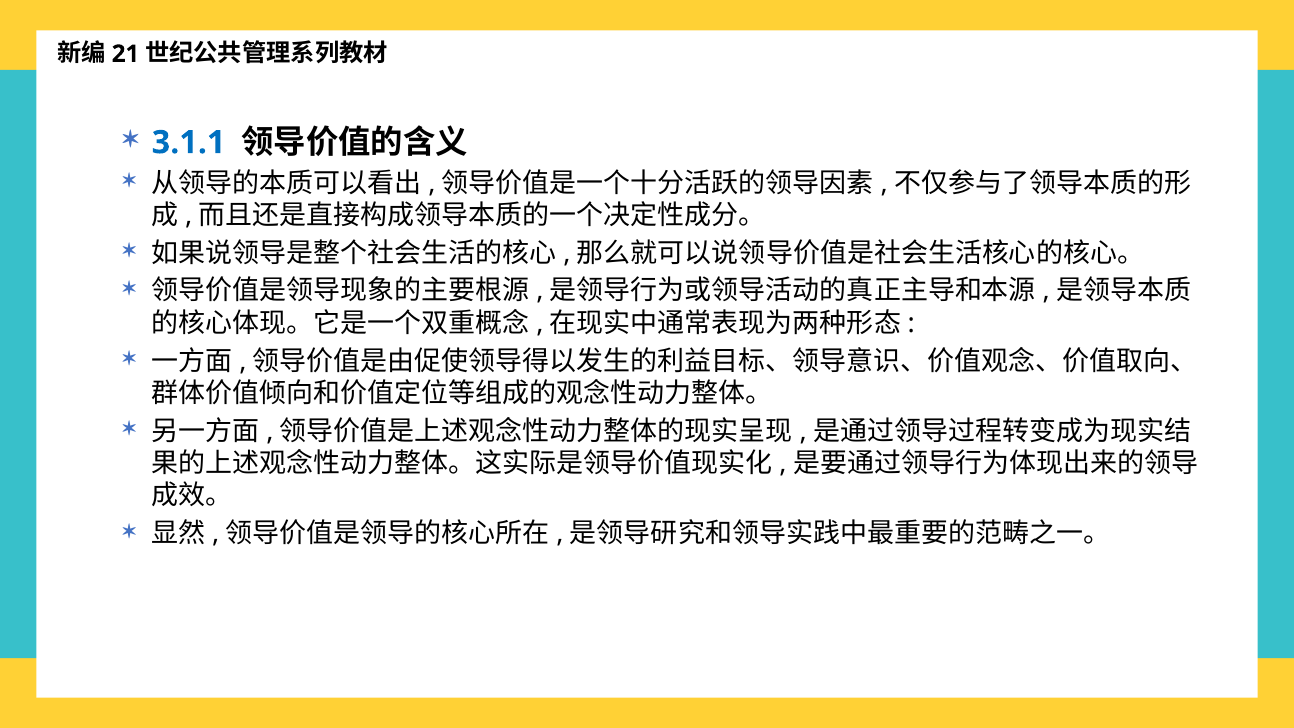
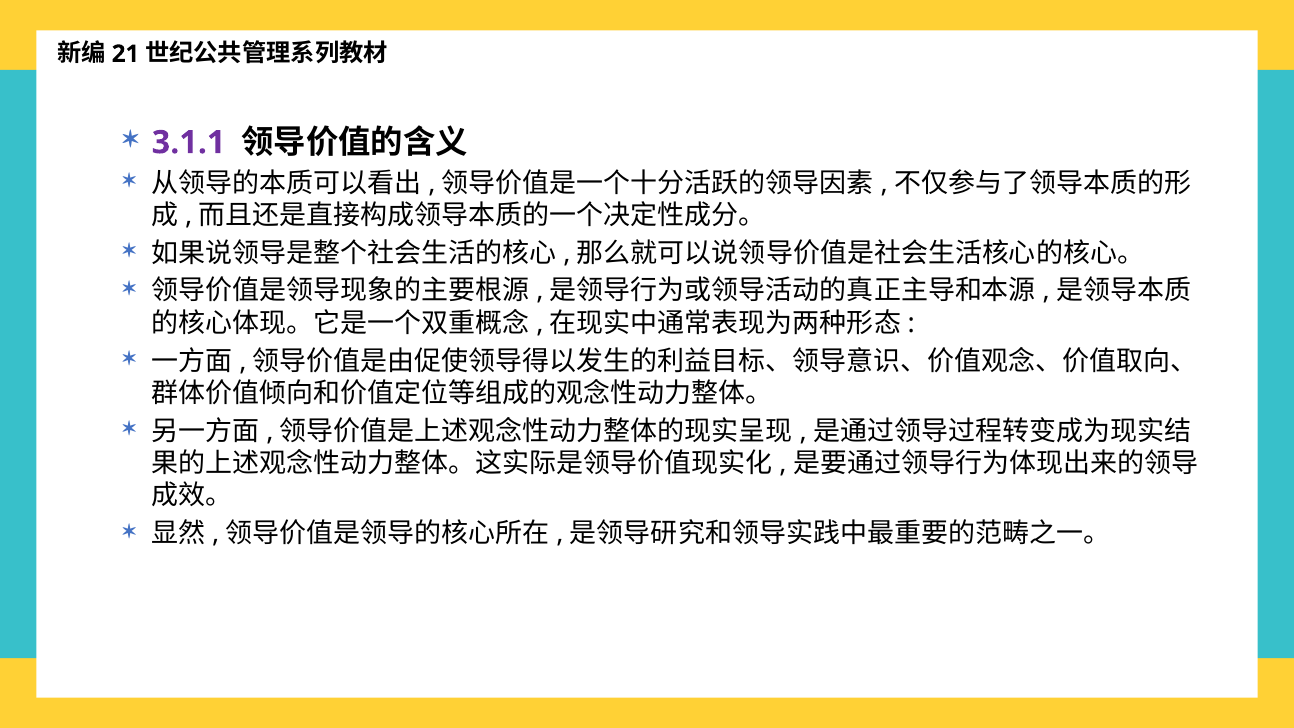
3.1.1 colour: blue -> purple
